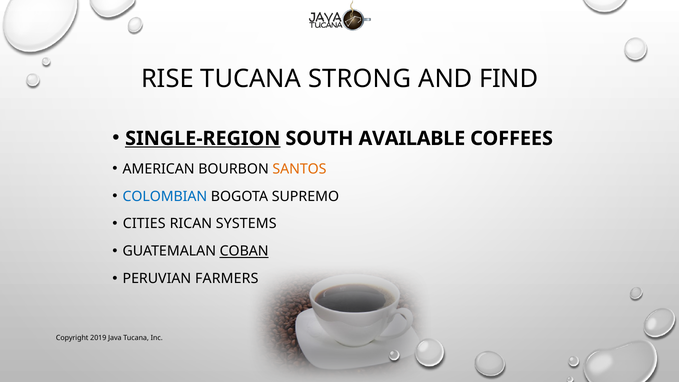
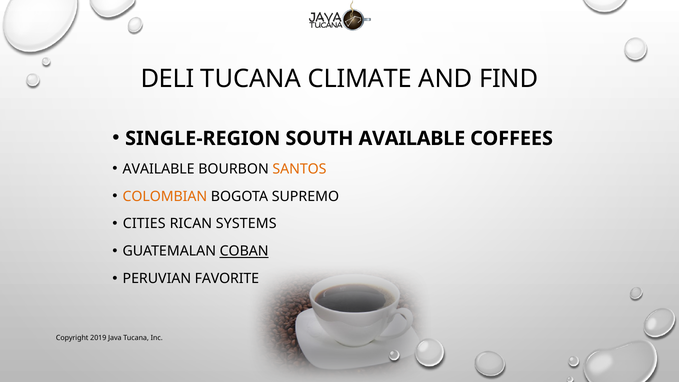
RISE: RISE -> DELI
STRONG: STRONG -> CLIMATE
SINGLE-REGION underline: present -> none
AMERICAN at (159, 169): AMERICAN -> AVAILABLE
COLOMBIAN colour: blue -> orange
FARMERS: FARMERS -> FAVORITE
